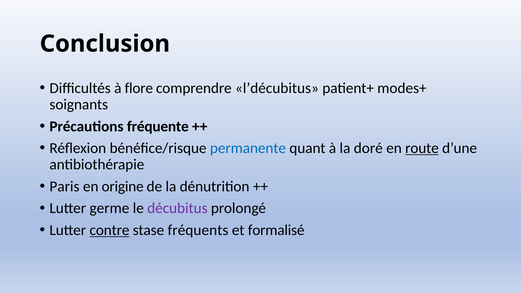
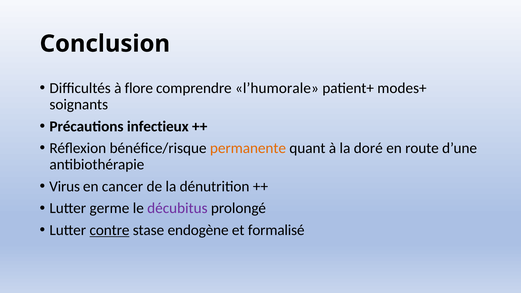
l’décubitus: l’décubitus -> l’humorale
fréquente: fréquente -> infectieux
permanente colour: blue -> orange
route underline: present -> none
Paris: Paris -> Virus
origine: origine -> cancer
fréquents: fréquents -> endogène
